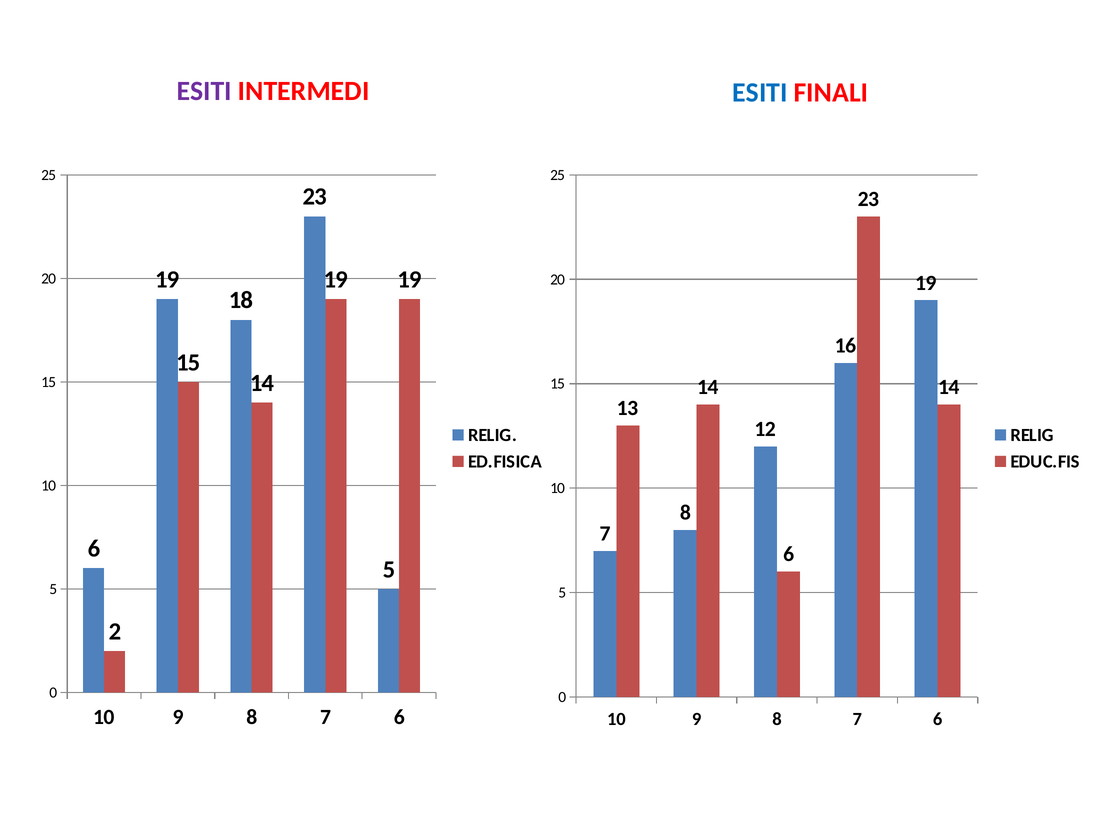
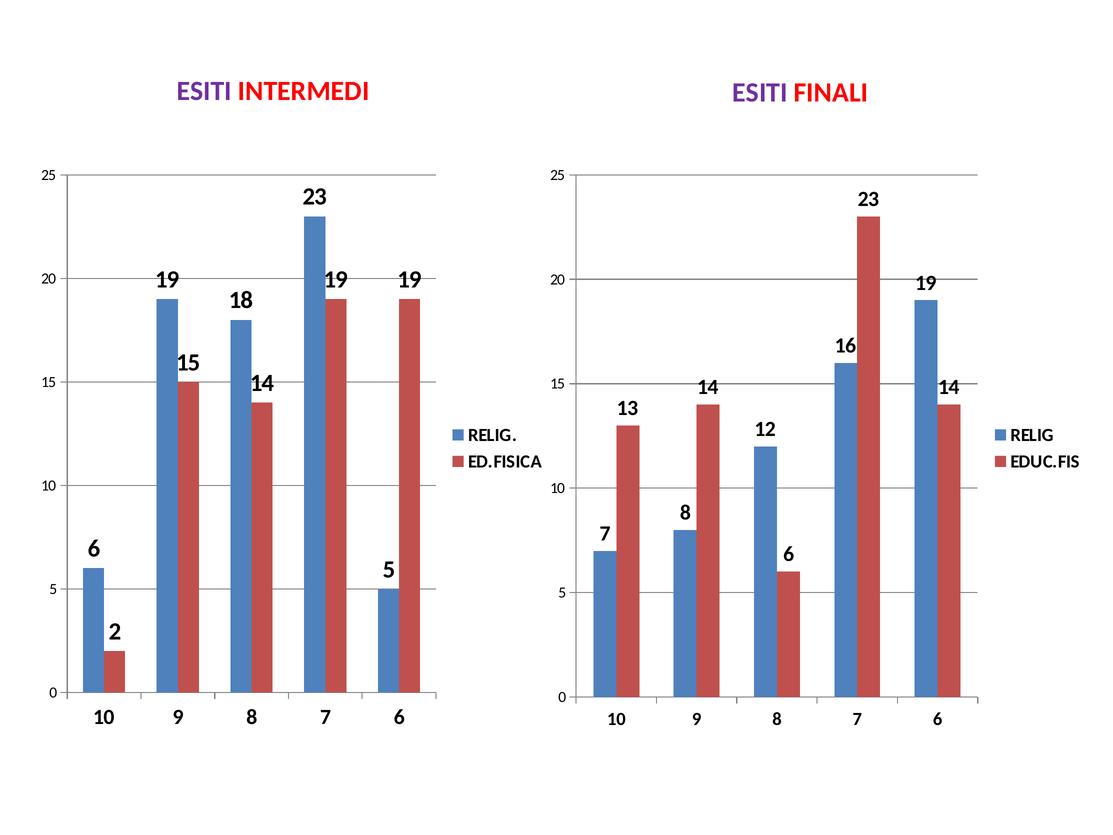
ESITI at (760, 93) colour: blue -> purple
